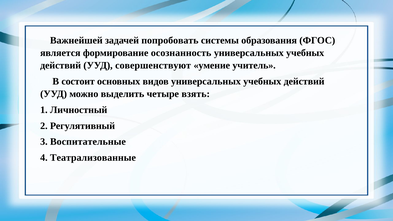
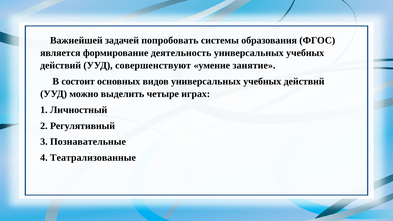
осознанность: осознанность -> деятельность
учитель: учитель -> занятие
взять: взять -> играх
Воспитательные: Воспитательные -> Познавательные
